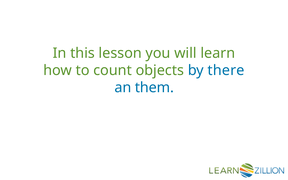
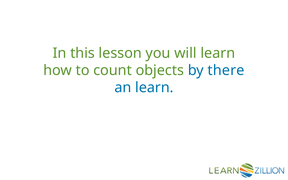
an them: them -> learn
